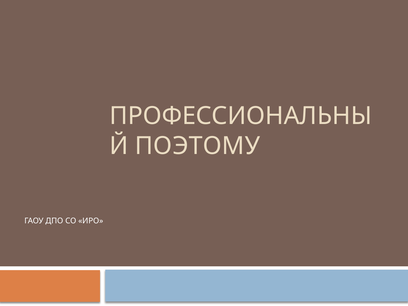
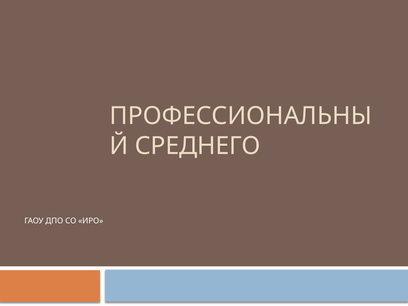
ПОЭТОМУ: ПОЭТОМУ -> СРЕДНЕГО
